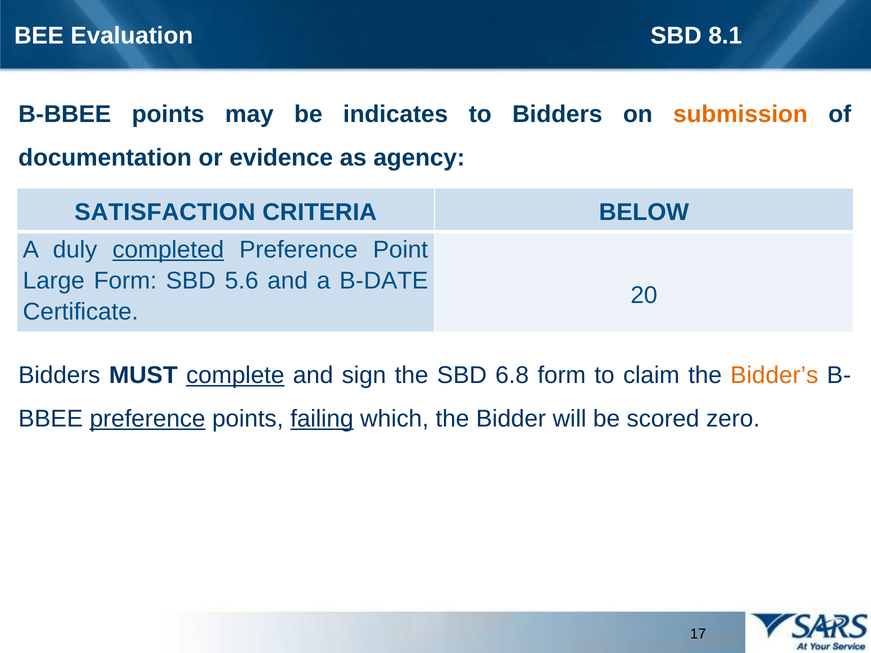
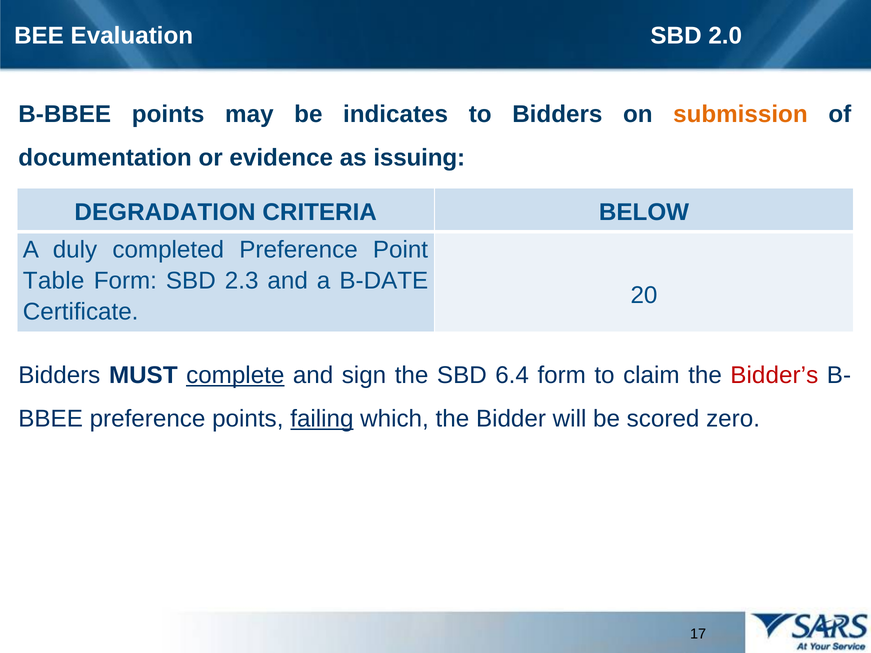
8.1: 8.1 -> 2.0
agency: agency -> issuing
SATISFACTION: SATISFACTION -> DEGRADATION
completed underline: present -> none
Large: Large -> Table
5.6: 5.6 -> 2.3
6.8: 6.8 -> 6.4
Bidder’s colour: orange -> red
preference at (148, 419) underline: present -> none
